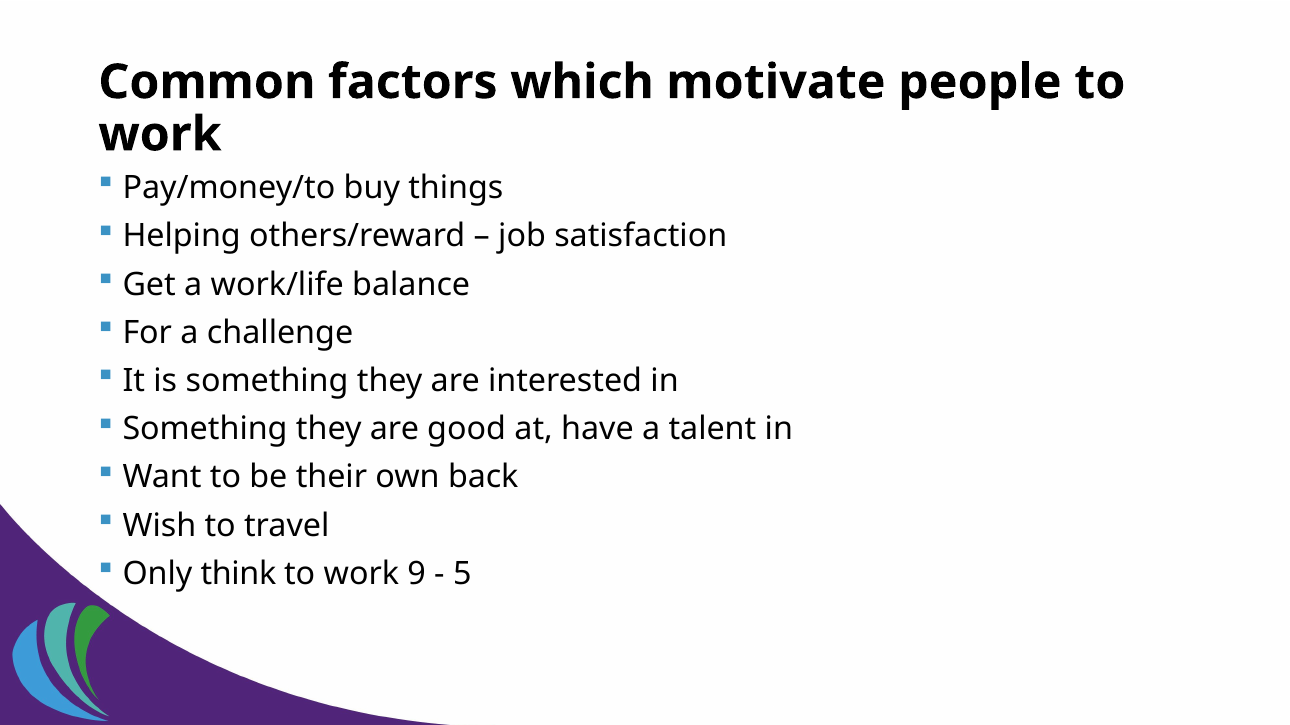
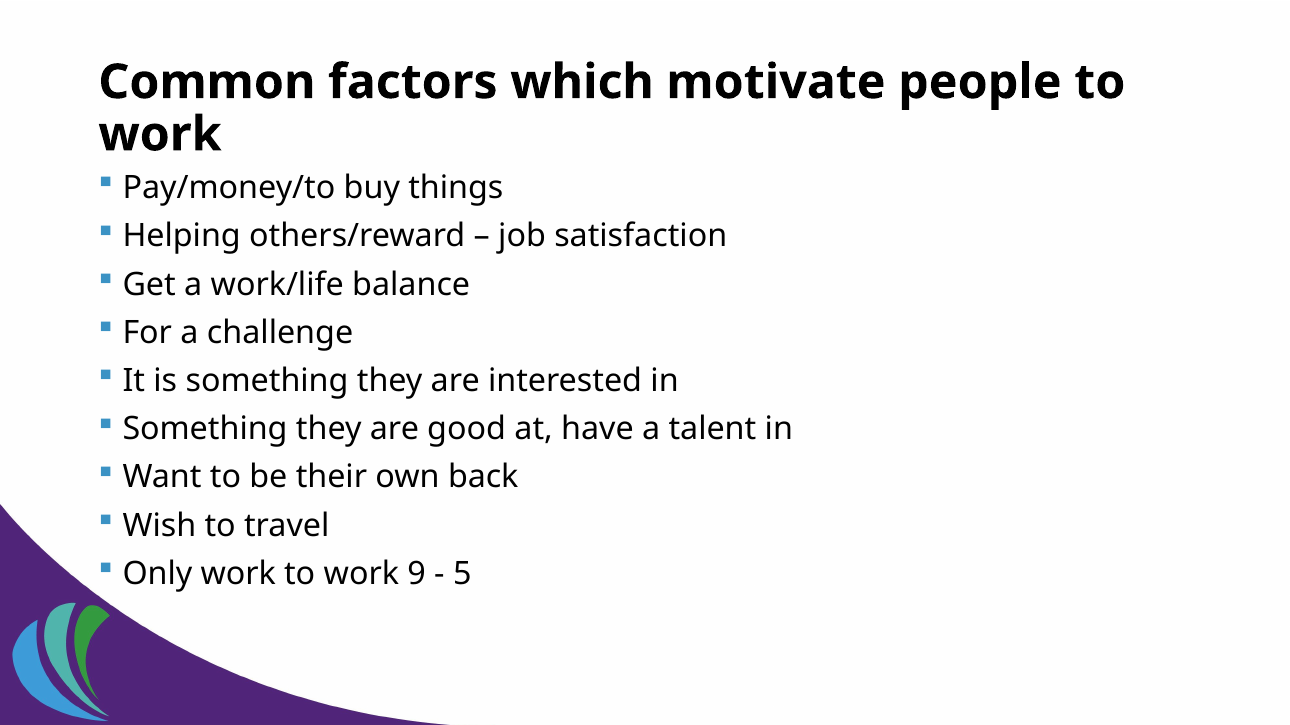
Only think: think -> work
